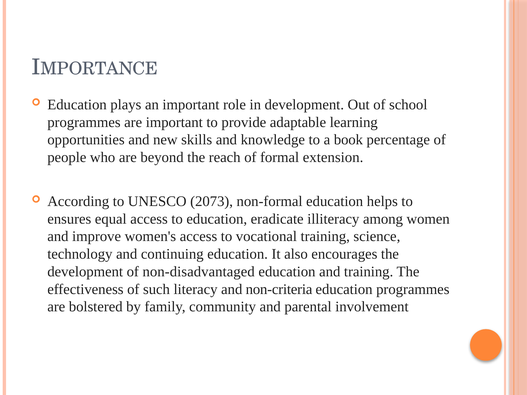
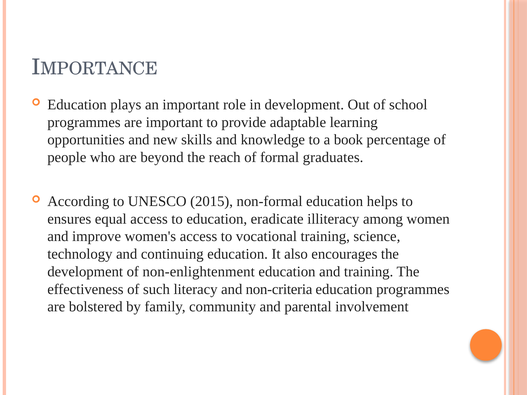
extension: extension -> graduates
2073: 2073 -> 2015
non-disadvantaged: non-disadvantaged -> non-enlightenment
